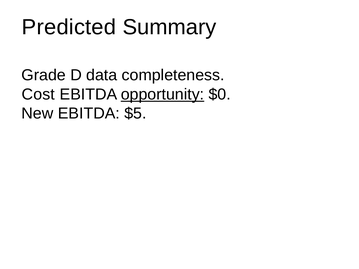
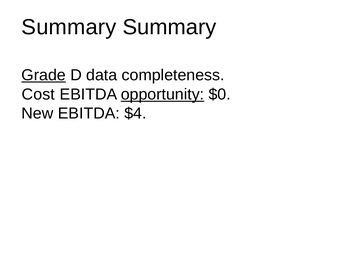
Predicted at (69, 27): Predicted -> Summary
Grade underline: none -> present
$5: $5 -> $4
